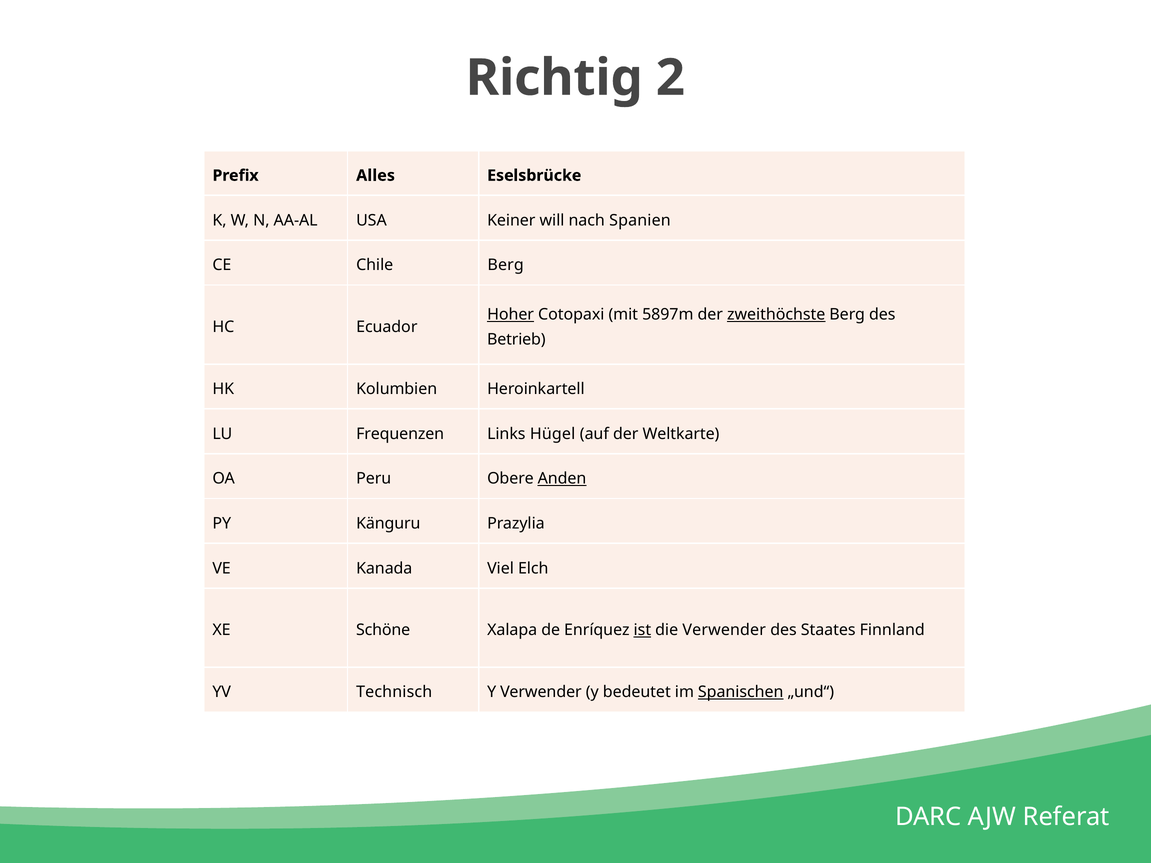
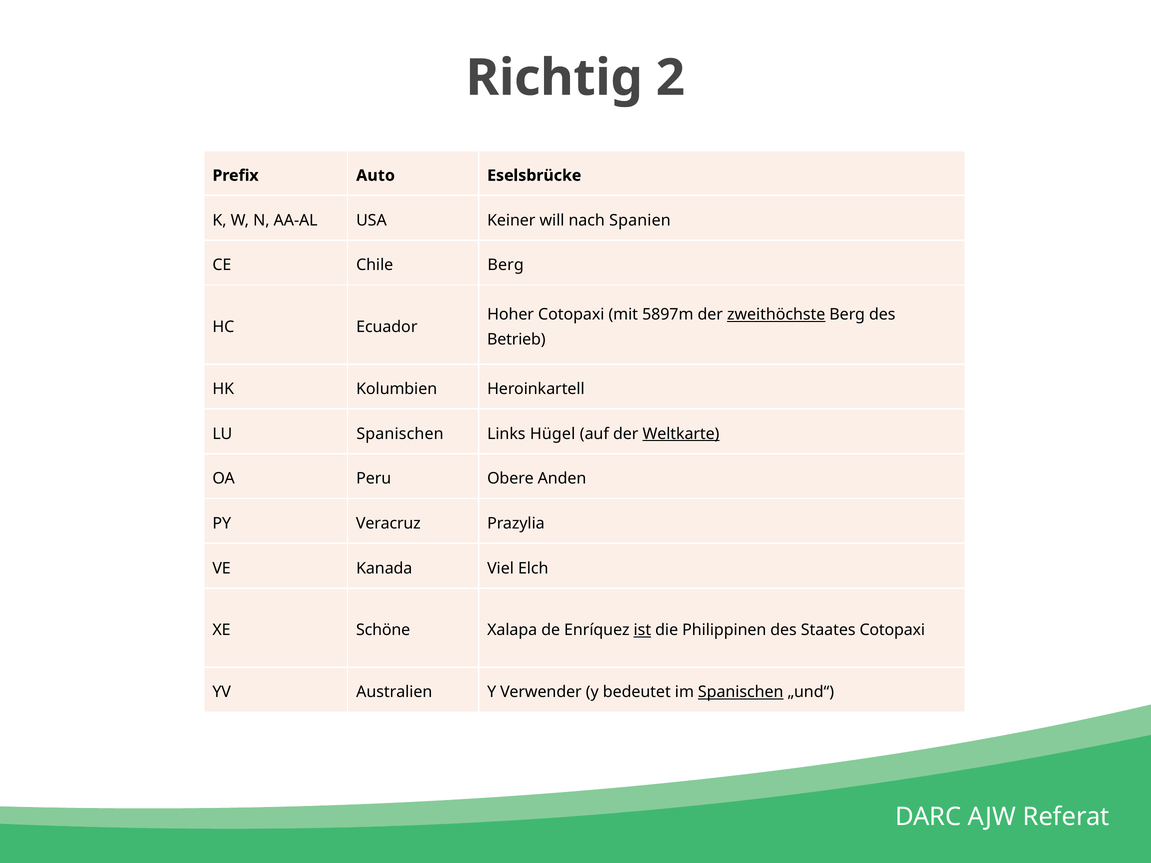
Alles: Alles -> Auto
Hoher underline: present -> none
LU Frequenzen: Frequenzen -> Spanischen
Weltkarte underline: none -> present
Anden underline: present -> none
Känguru: Känguru -> Veracruz
die Verwender: Verwender -> Philippinen
Staates Finnland: Finnland -> Cotopaxi
Technisch: Technisch -> Australien
